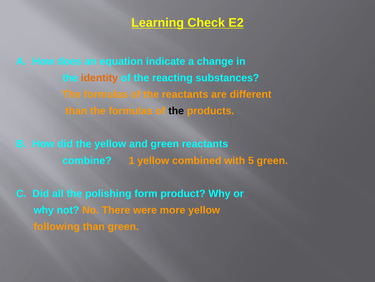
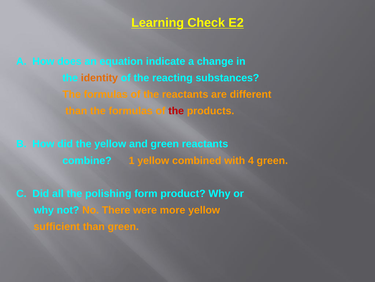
the at (176, 111) colour: black -> red
5: 5 -> 4
following: following -> sufficient
